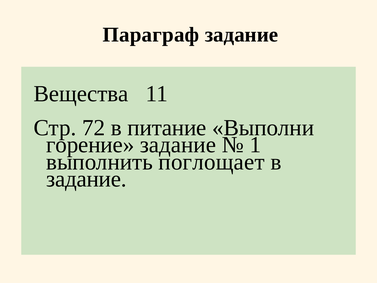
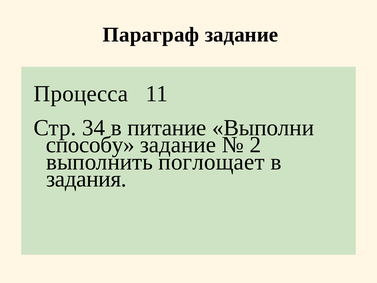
Вещества: Вещества -> Процесса
72: 72 -> 34
горение: горение -> способу
1: 1 -> 2
задание at (86, 179): задание -> задания
